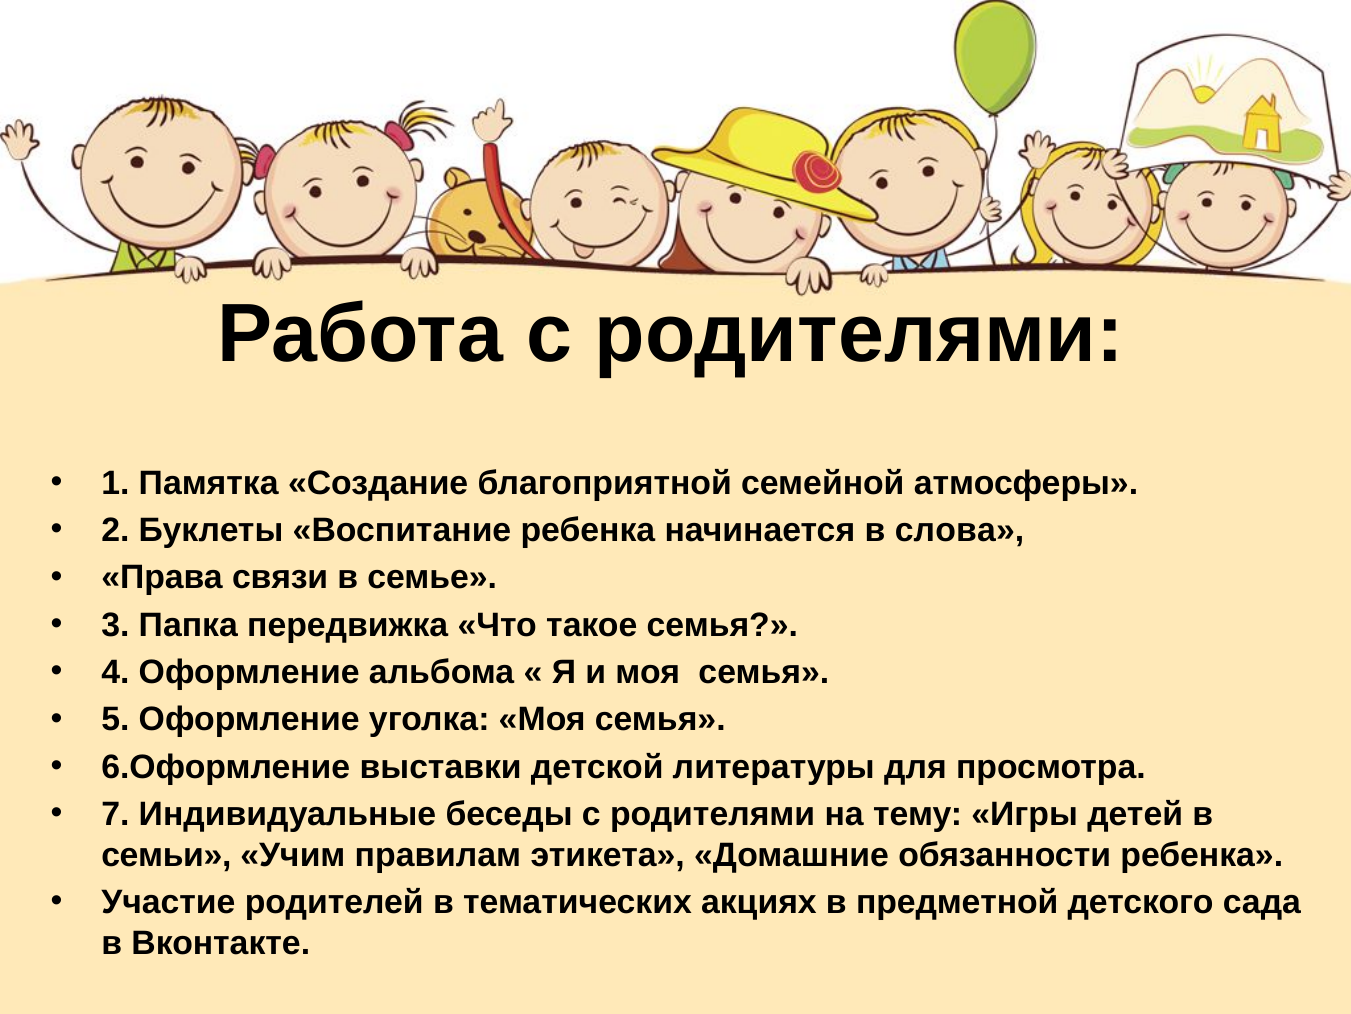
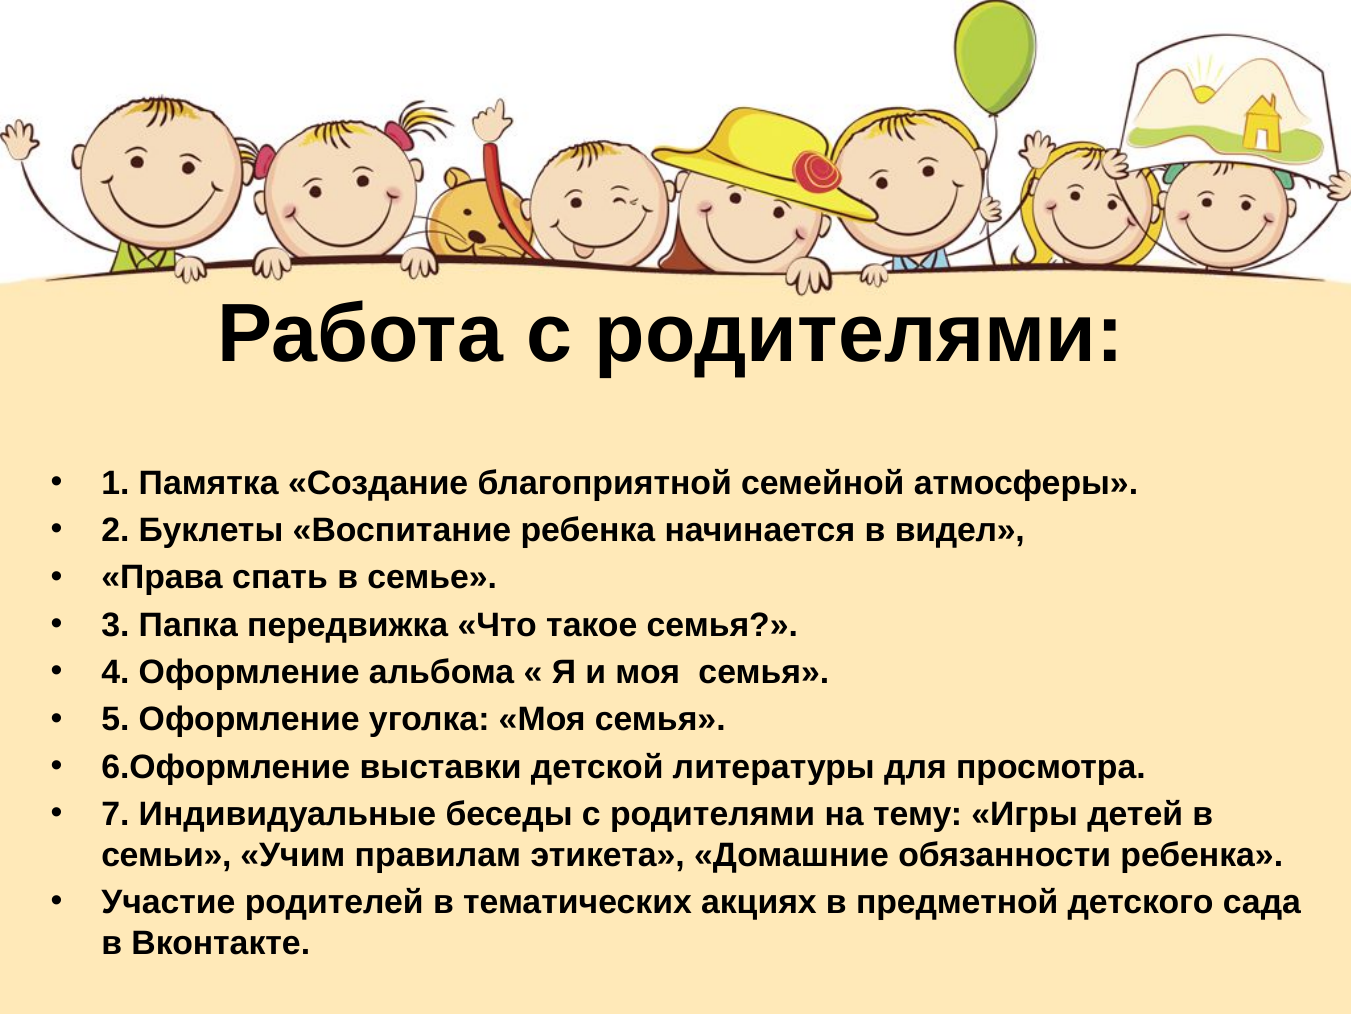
слова: слова -> видел
связи: связи -> спать
